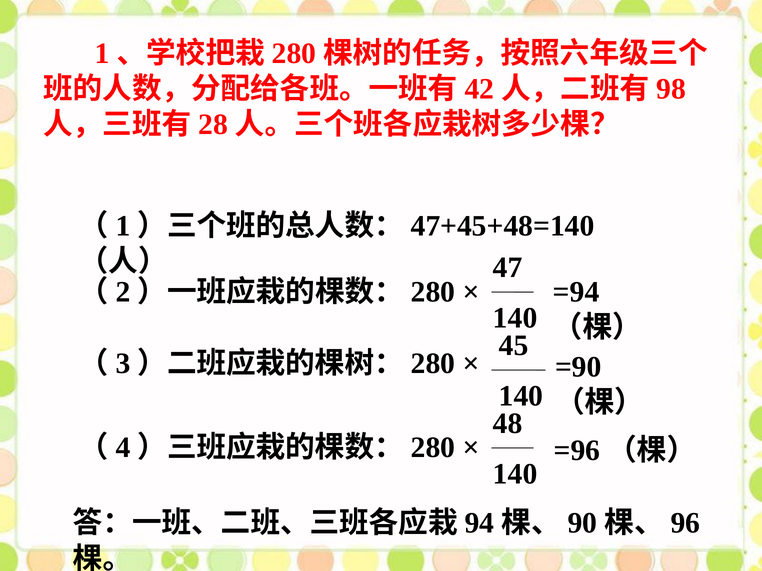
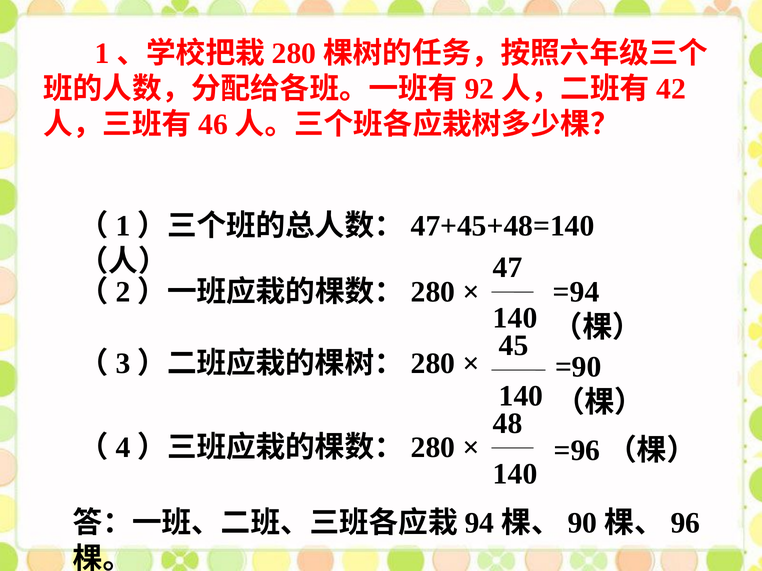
42: 42 -> 92
98: 98 -> 42
28: 28 -> 46
